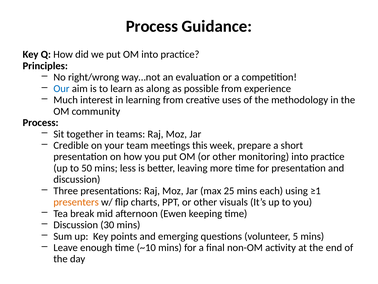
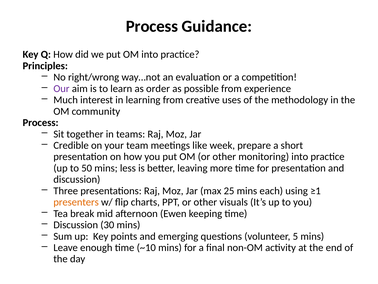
Our colour: blue -> purple
along: along -> order
this: this -> like
